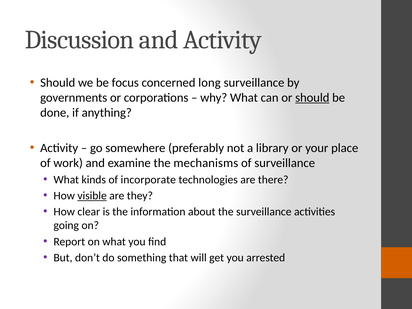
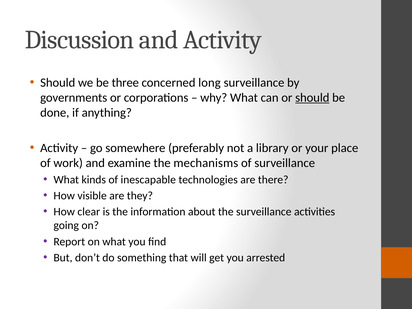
focus: focus -> three
incorporate: incorporate -> inescapable
visible underline: present -> none
